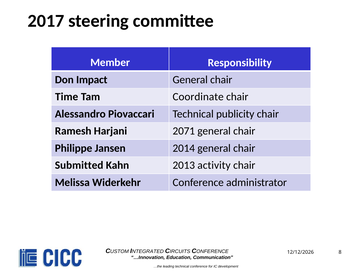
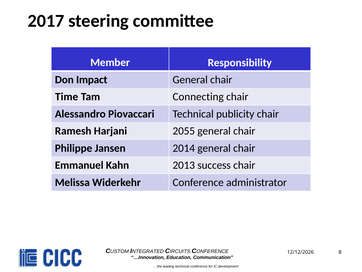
Coordinate: Coordinate -> Connecting
2071: 2071 -> 2055
Submitted: Submitted -> Emmanuel
activity: activity -> success
